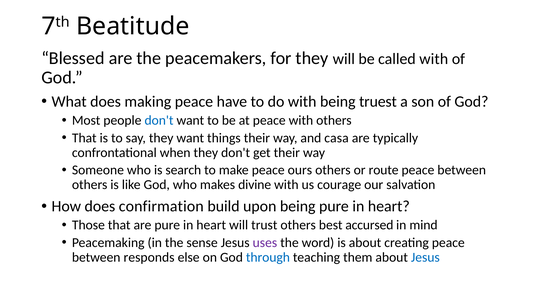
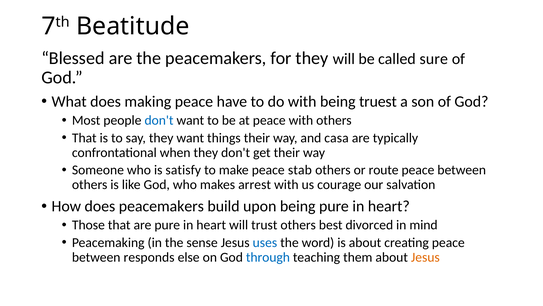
called with: with -> sure
search: search -> satisfy
ours: ours -> stab
divine: divine -> arrest
does confirmation: confirmation -> peacemakers
accursed: accursed -> divorced
uses colour: purple -> blue
Jesus at (425, 257) colour: blue -> orange
